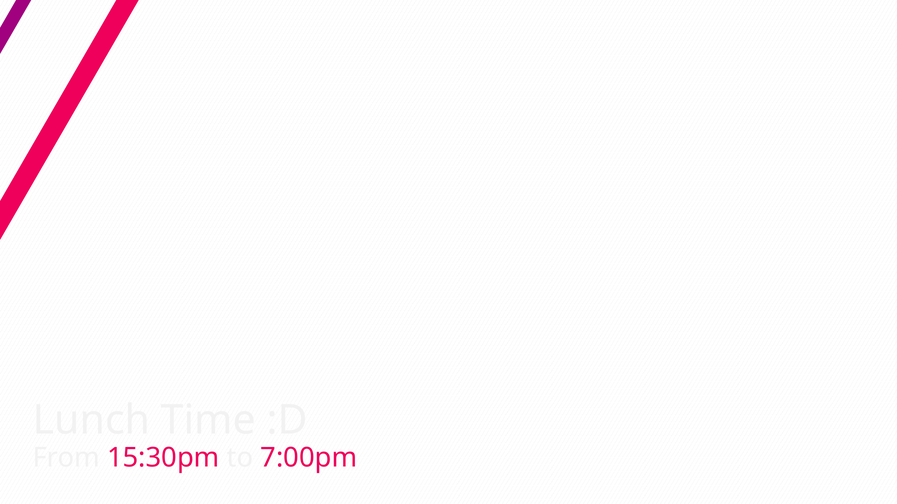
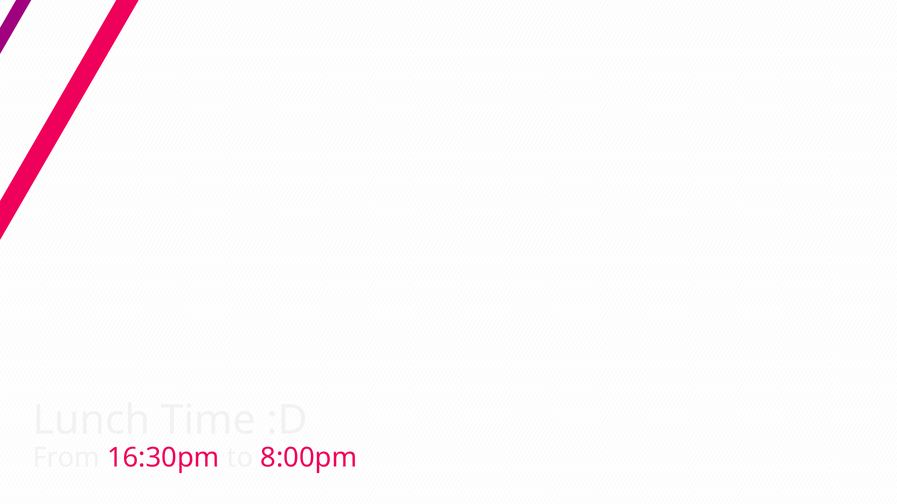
15:30pm: 15:30pm -> 16:30pm
7:00pm: 7:00pm -> 8:00pm
